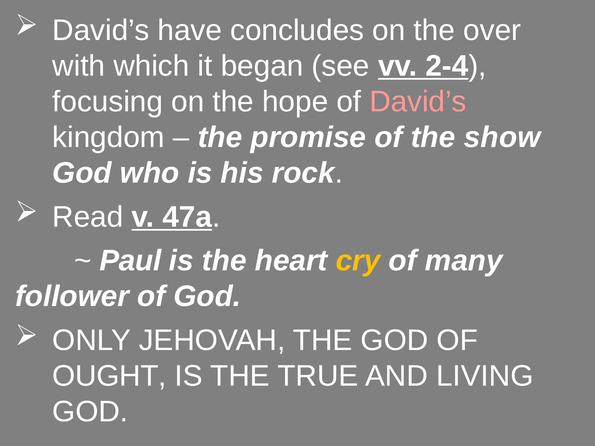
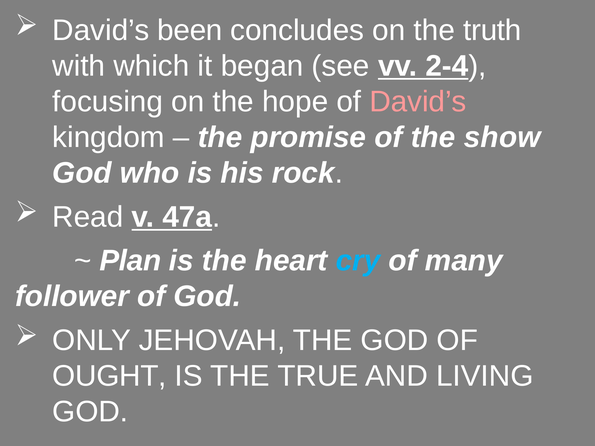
have: have -> been
over: over -> truth
Paul: Paul -> Plan
cry colour: yellow -> light blue
